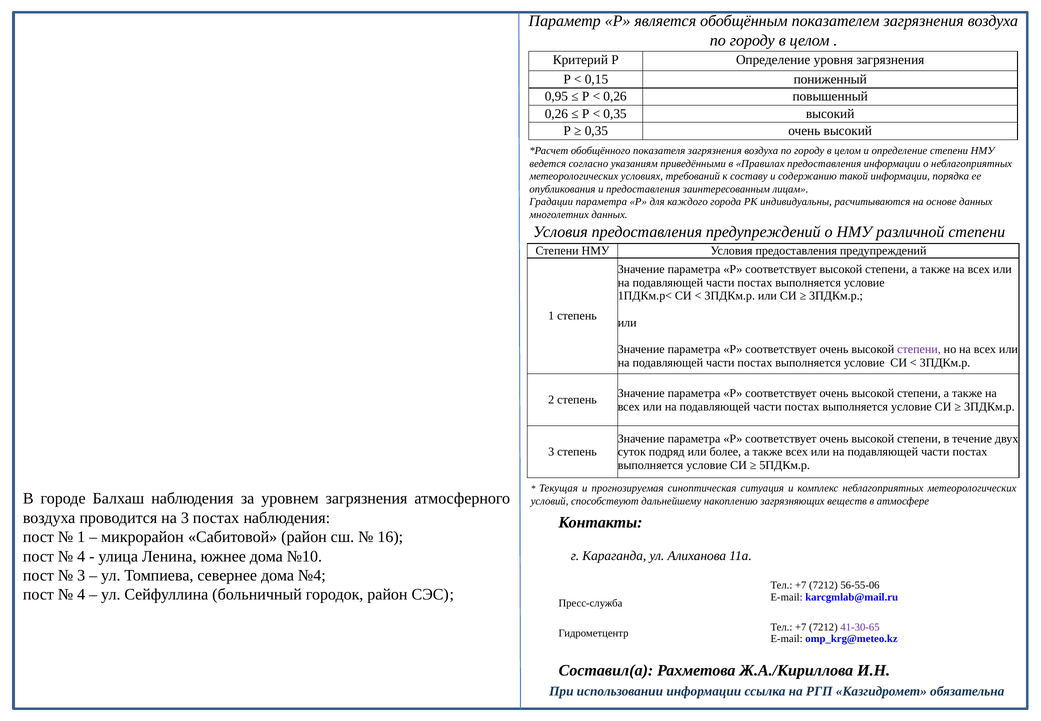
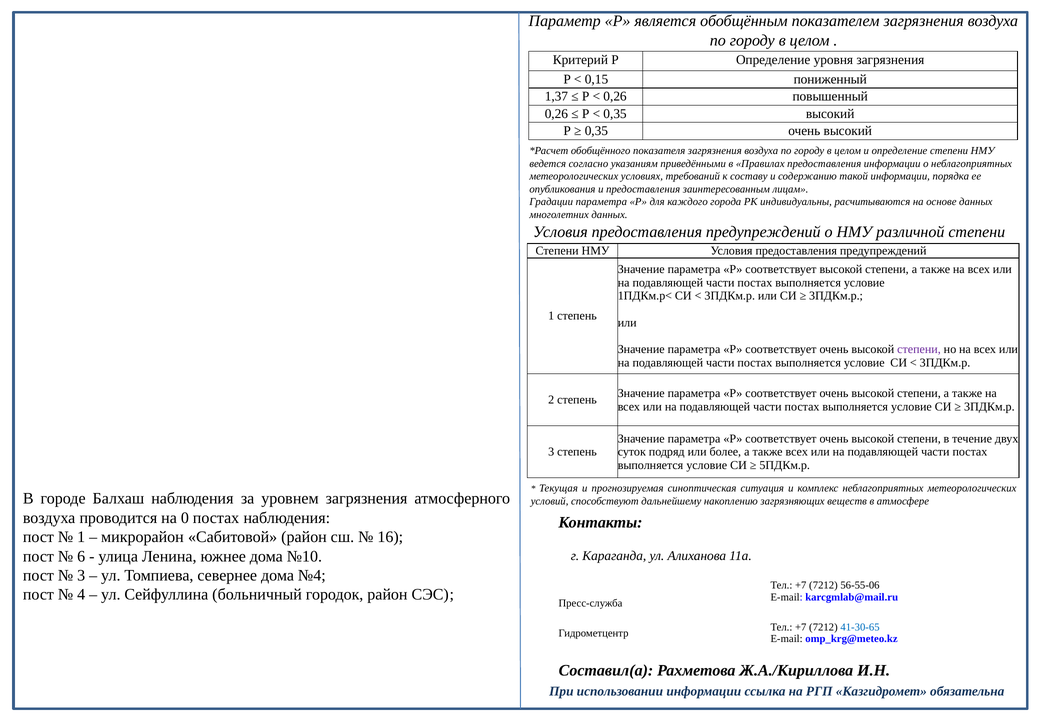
0,95: 0,95 -> 1,37
на 3: 3 -> 0
4 at (81, 556): 4 -> 6
41-30-65 colour: purple -> blue
